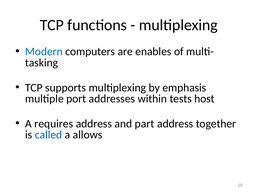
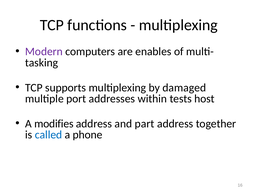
Modern colour: blue -> purple
emphasis: emphasis -> damaged
requires: requires -> modifies
allows: allows -> phone
